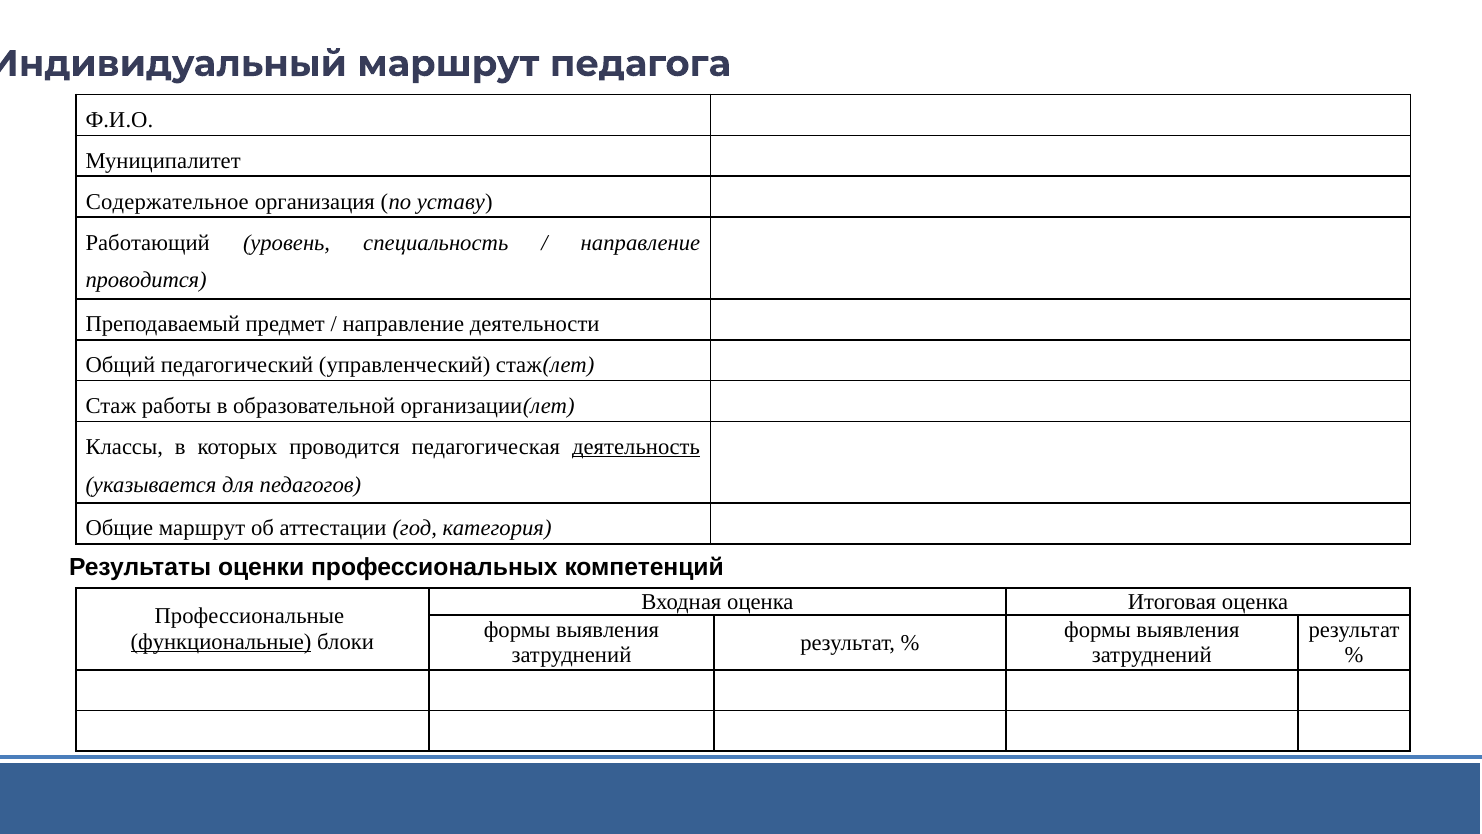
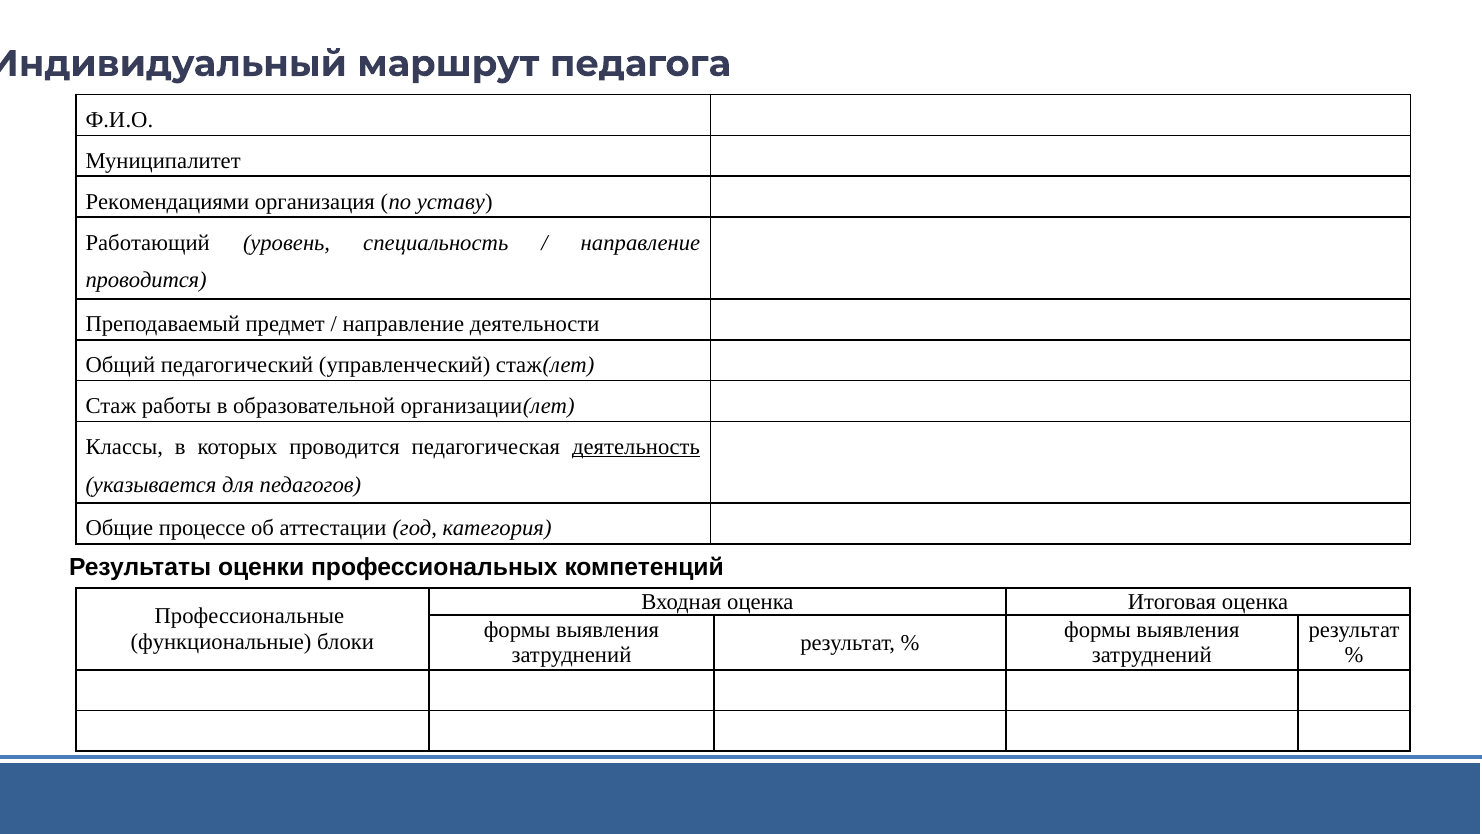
Содержательное: Содержательное -> Рекомендациями
Общие маршрут: маршрут -> процессе
функциональные underline: present -> none
